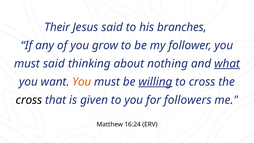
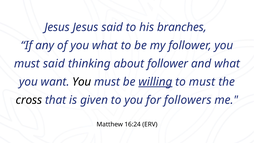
Their at (57, 27): Their -> Jesus
you grow: grow -> what
about nothing: nothing -> follower
what at (227, 64) underline: present -> none
You at (82, 82) colour: orange -> black
to cross: cross -> must
